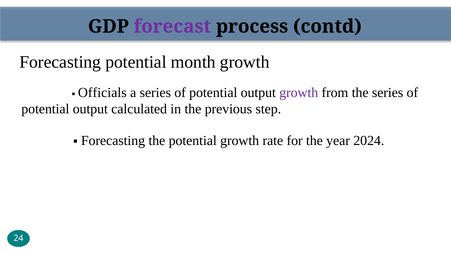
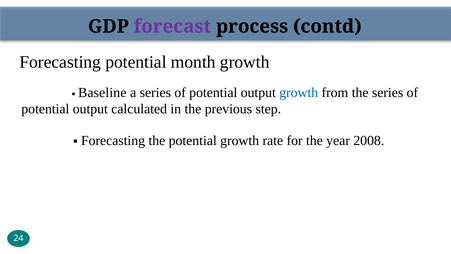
Officials: Officials -> Baseline
growth at (299, 93) colour: purple -> blue
2024: 2024 -> 2008
